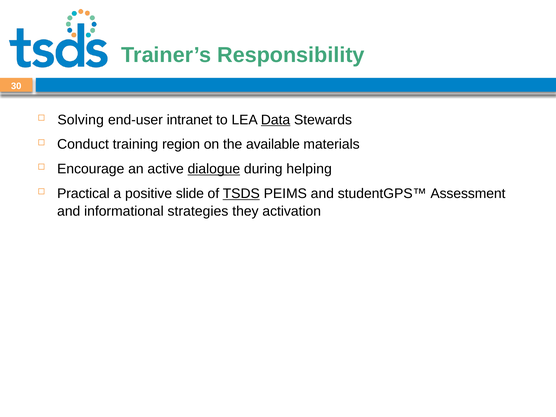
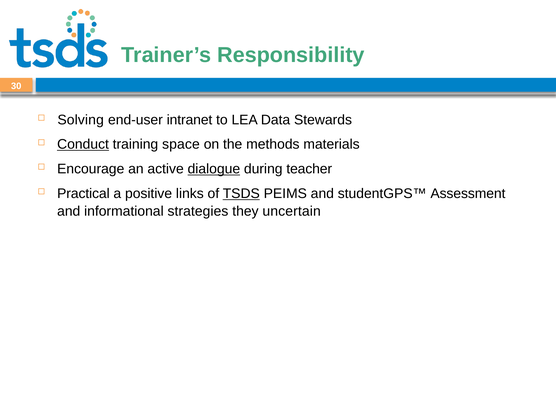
Data underline: present -> none
Conduct underline: none -> present
region: region -> space
available: available -> methods
helping: helping -> teacher
slide: slide -> links
activation: activation -> uncertain
